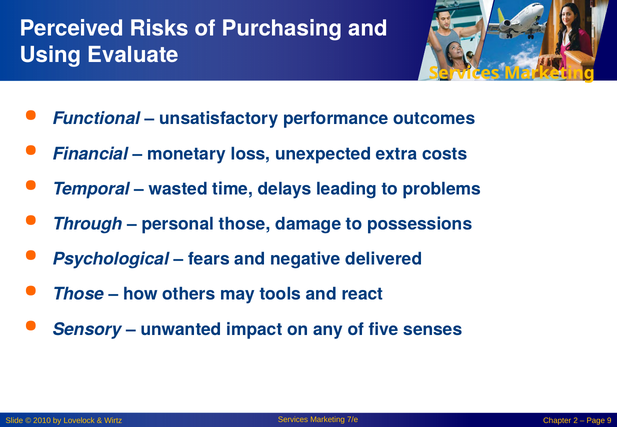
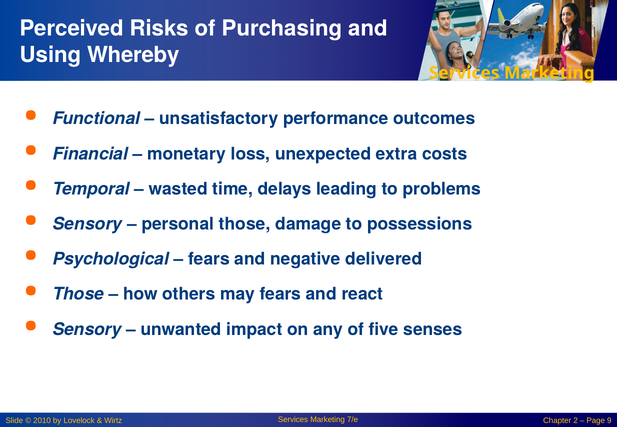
Evaluate: Evaluate -> Whereby
Through at (88, 224): Through -> Sensory
may tools: tools -> fears
